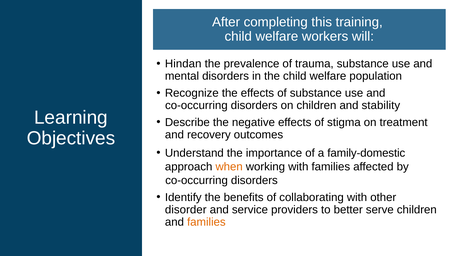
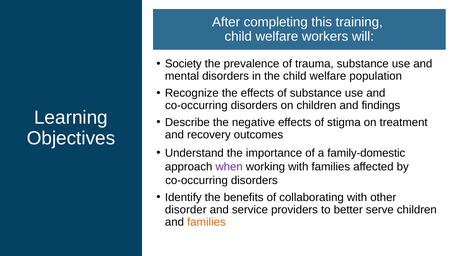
Hindan: Hindan -> Society
stability: stability -> findings
when colour: orange -> purple
